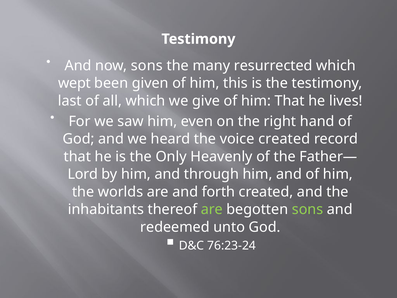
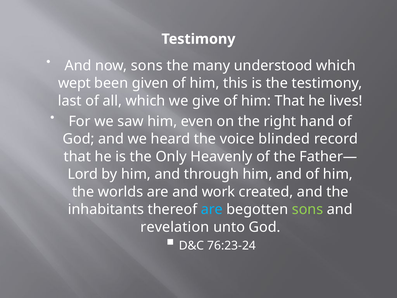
resurrected: resurrected -> understood
voice created: created -> blinded
forth: forth -> work
are at (212, 209) colour: light green -> light blue
redeemed: redeemed -> revelation
